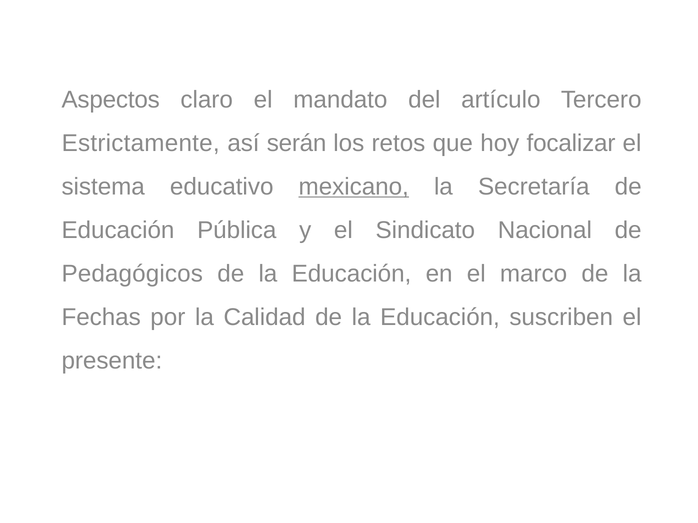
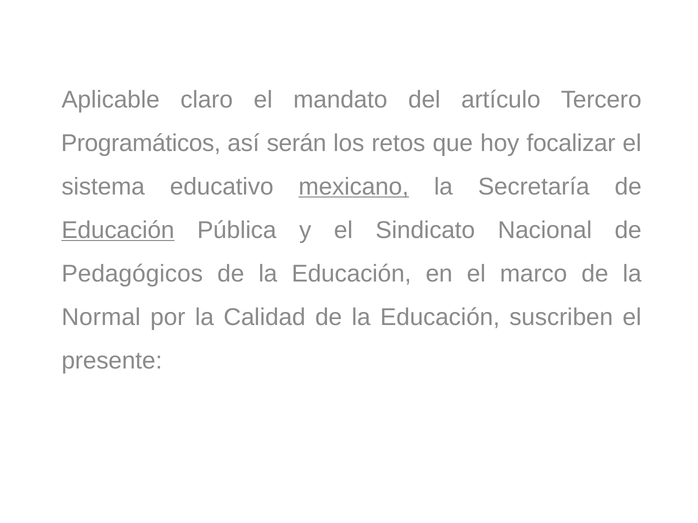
Aspectos: Aspectos -> Aplicable
Estrictamente: Estrictamente -> Programáticos
Educación at (118, 230) underline: none -> present
Fechas: Fechas -> Normal
